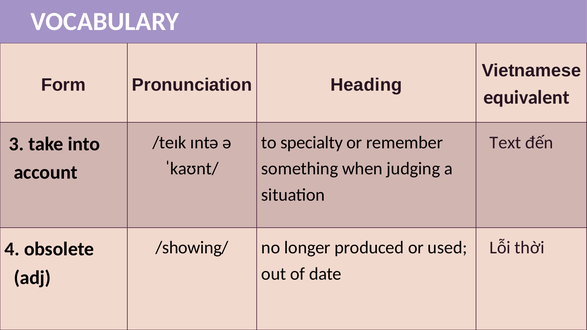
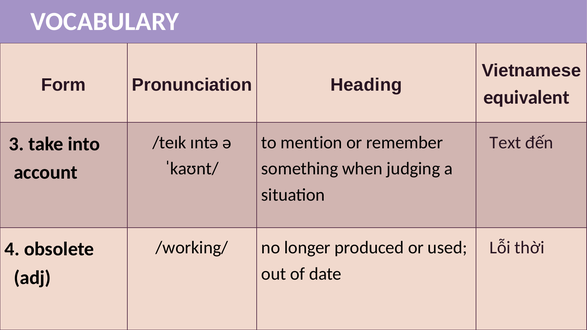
specialty: specialty -> mention
/showing/: /showing/ -> /working/
